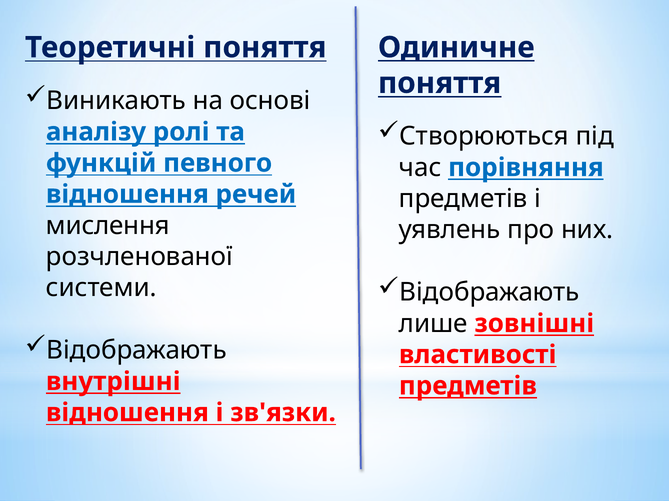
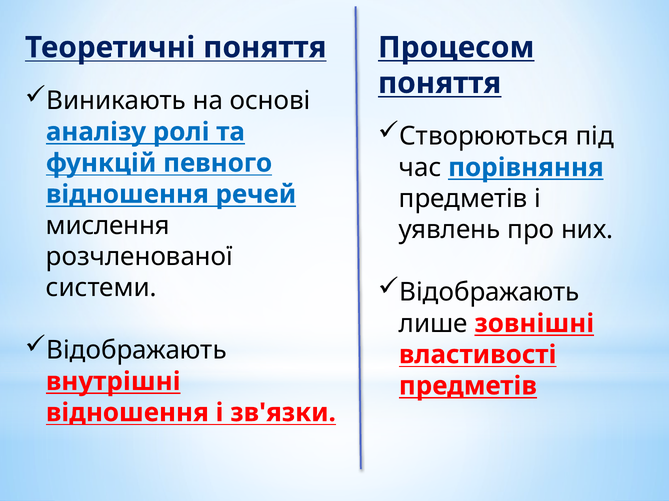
Одиничне: Одиничне -> Процесом
